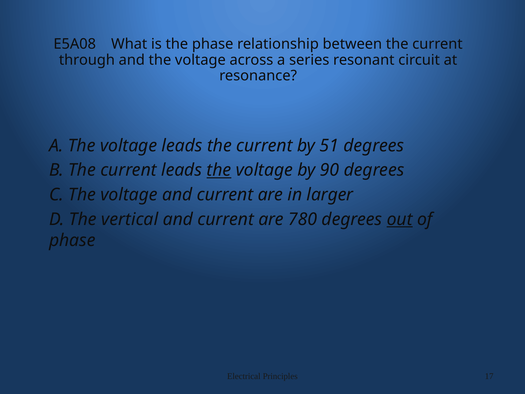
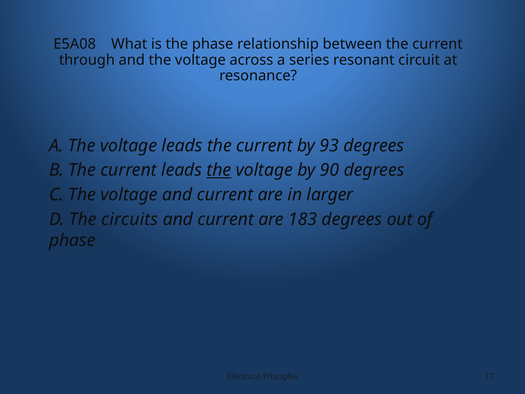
51: 51 -> 93
vertical: vertical -> circuits
780: 780 -> 183
out underline: present -> none
